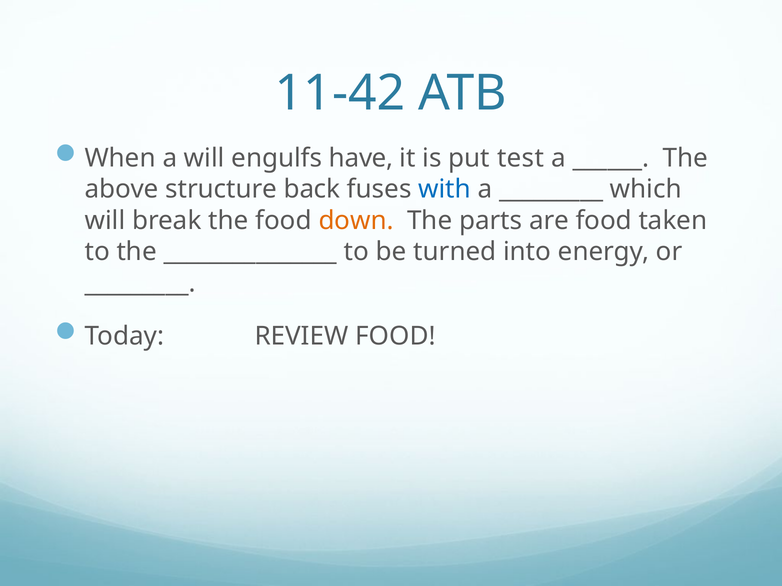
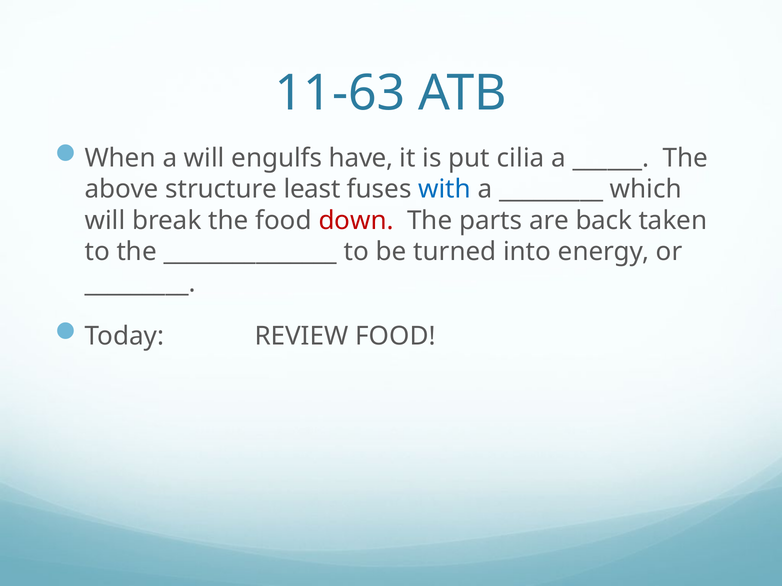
11-42: 11-42 -> 11-63
test: test -> cilia
back: back -> least
down colour: orange -> red
are food: food -> back
